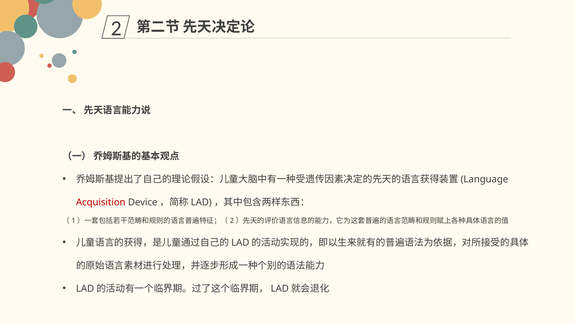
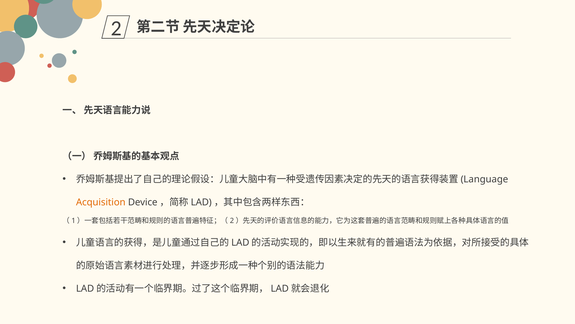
Acquisition colour: red -> orange
